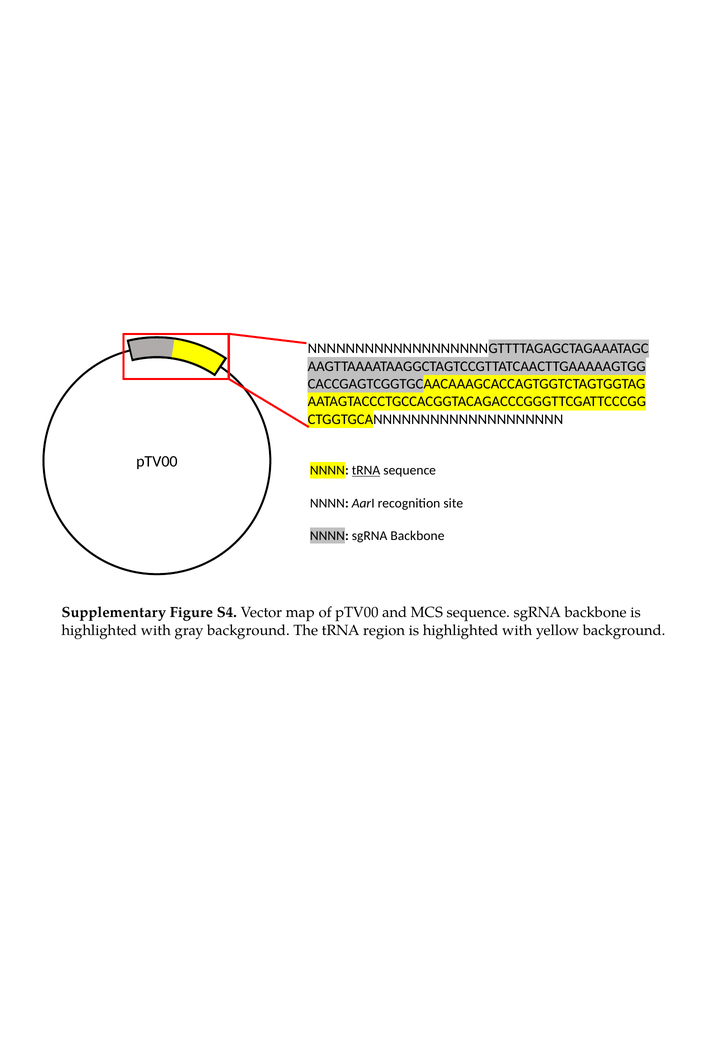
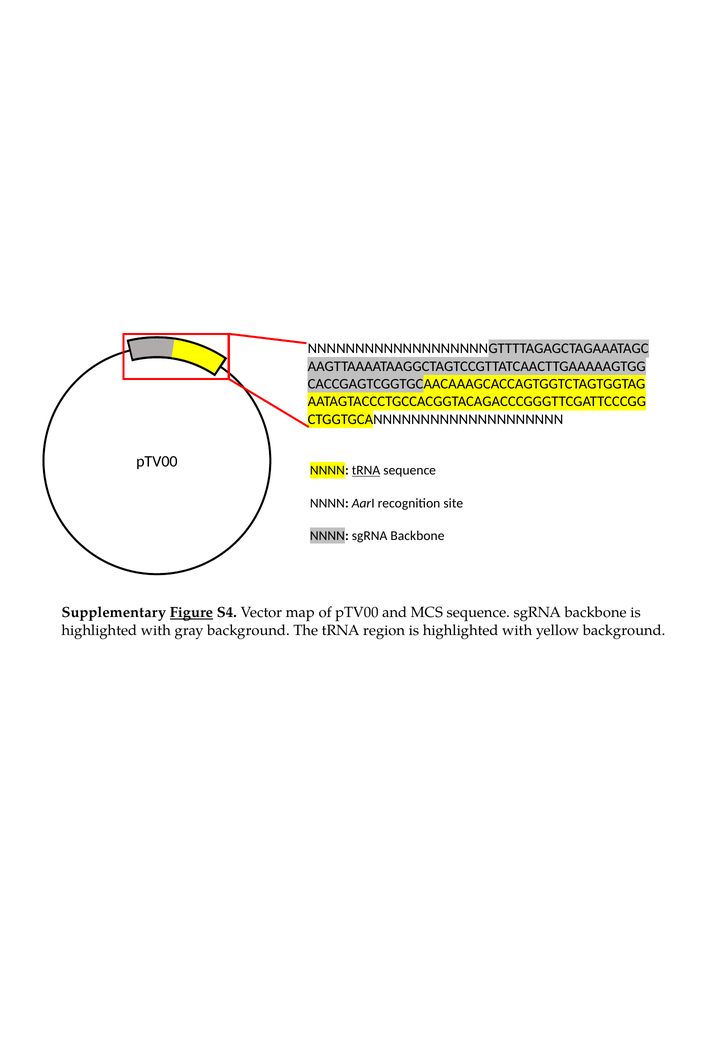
Figure underline: none -> present
